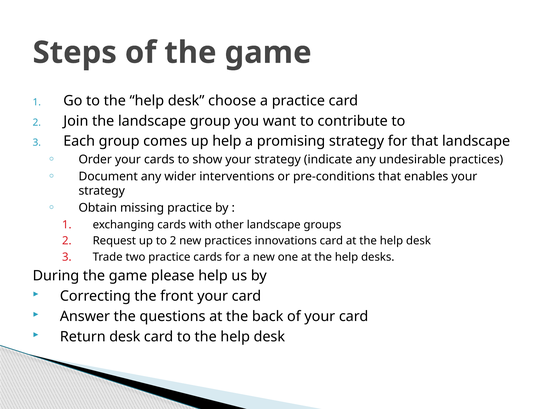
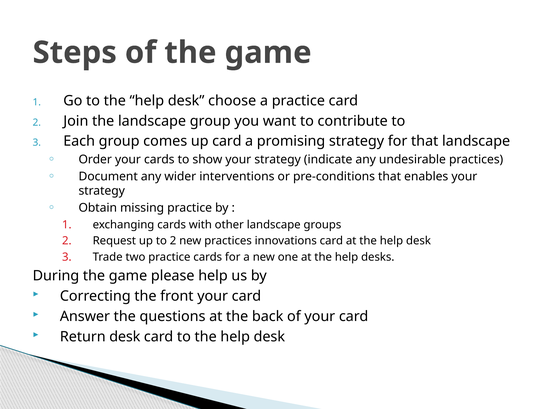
up help: help -> card
